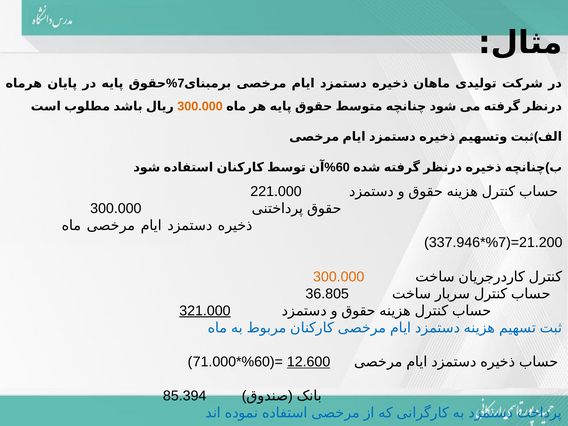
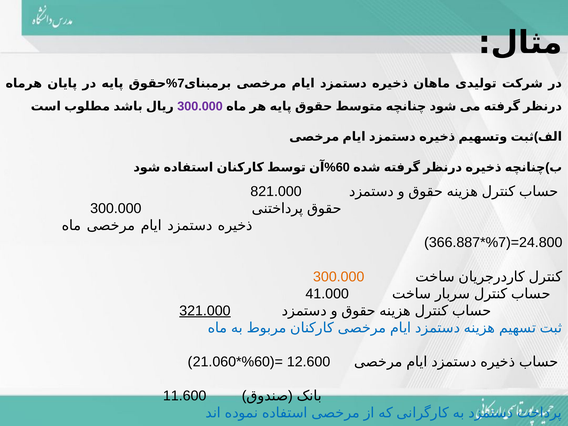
300.000 at (200, 106) colour: orange -> purple
221.000: 221.000 -> 821.000
337.946: 337.946 -> 366.887
21.200: 21.200 -> 24.800
36.805: 36.805 -> 41.000
71.000: 71.000 -> 21.060
12.600 underline: present -> none
85.394: 85.394 -> 11.600
